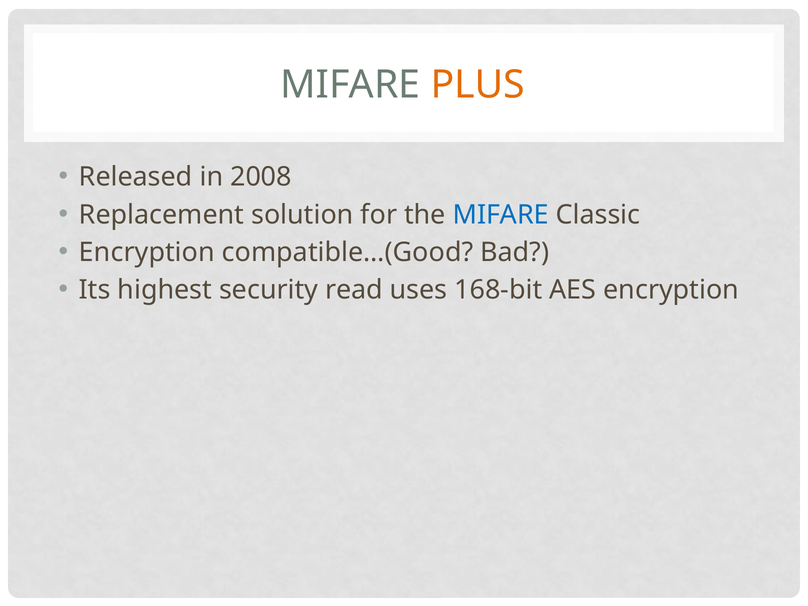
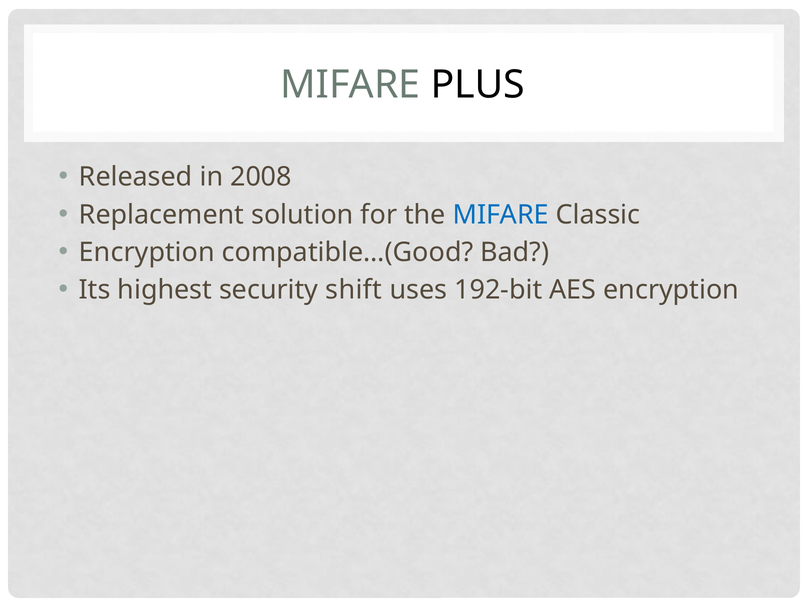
PLUS colour: orange -> black
read: read -> shift
168-bit: 168-bit -> 192-bit
